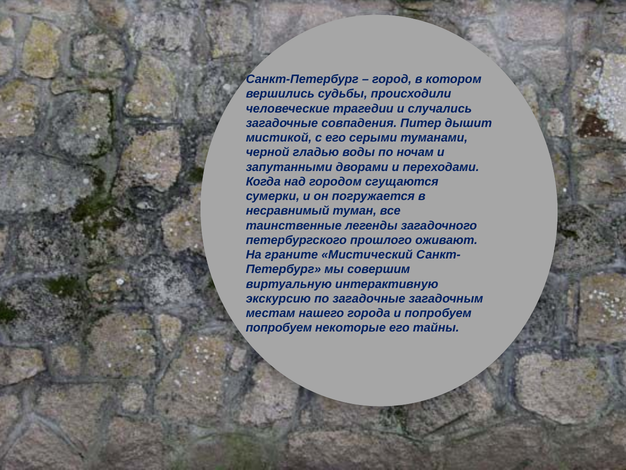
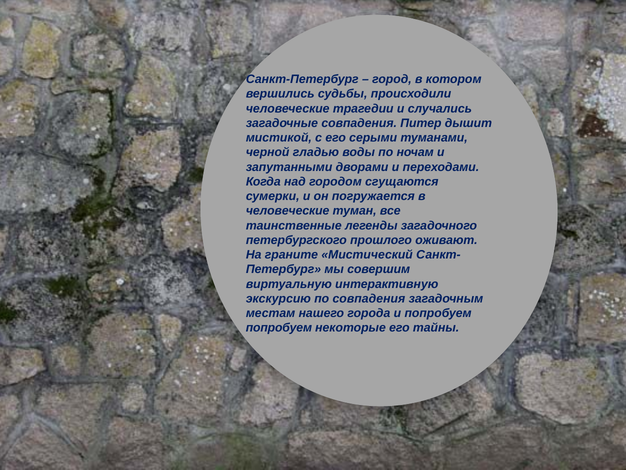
несравнимый at (288, 211): несравнимый -> человеческие
по загадочные: загадочные -> совпадения
